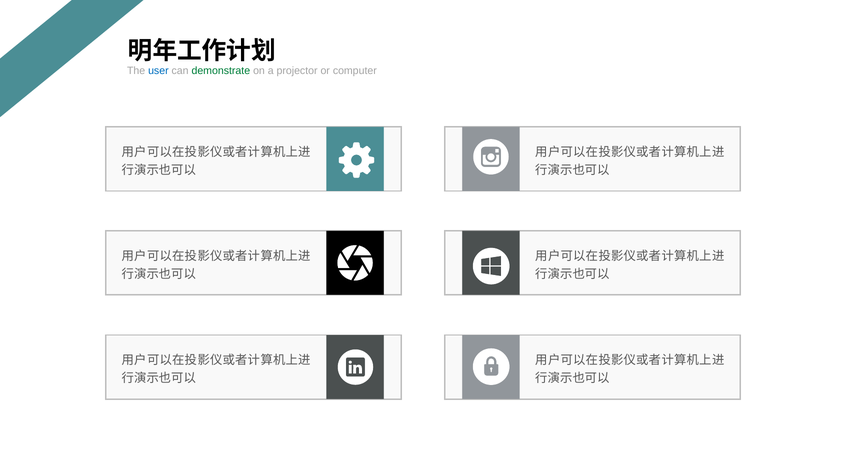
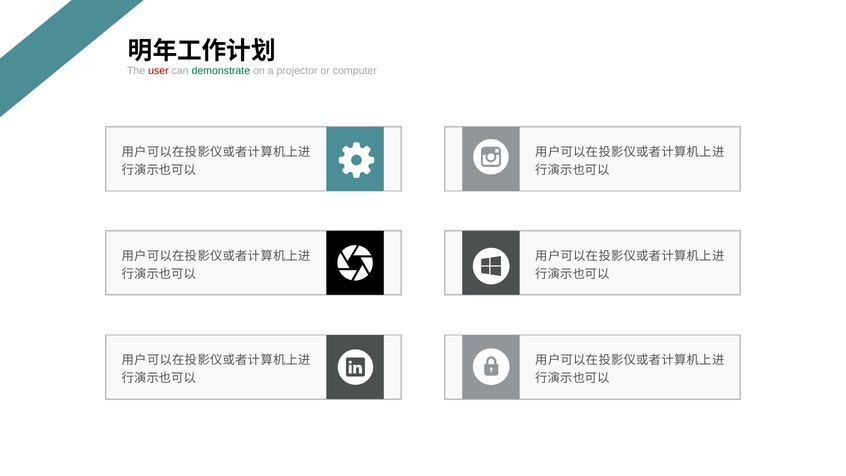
user colour: blue -> red
